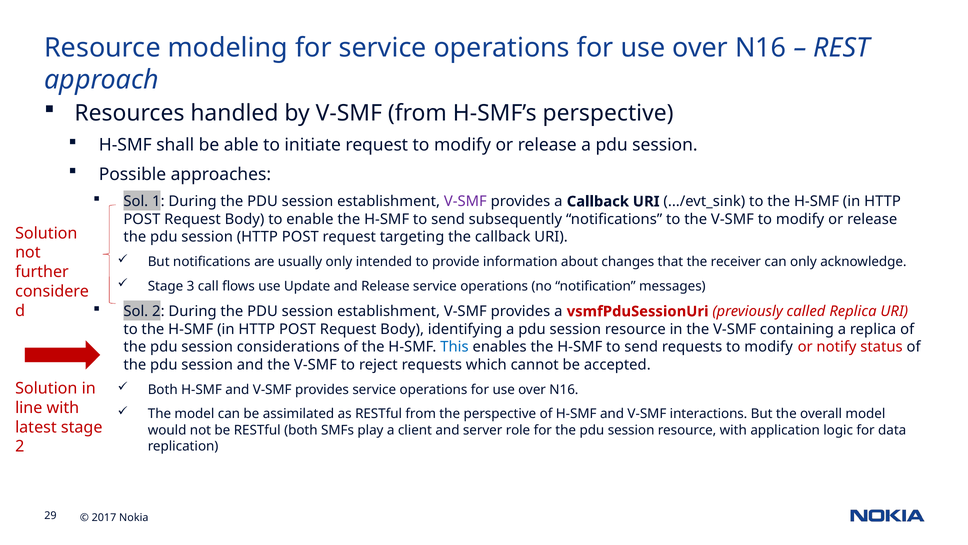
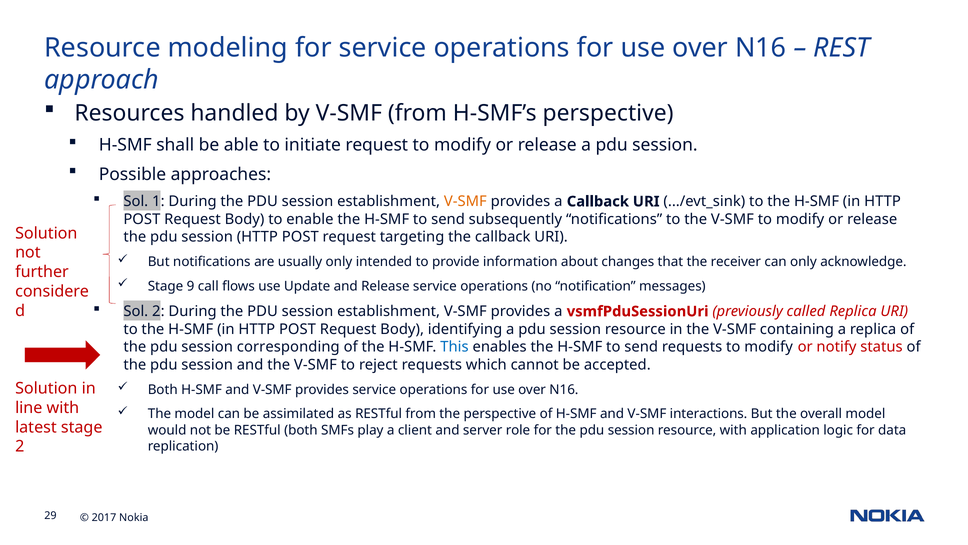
V-SMF at (465, 201) colour: purple -> orange
3: 3 -> 9
considerations: considerations -> corresponding
